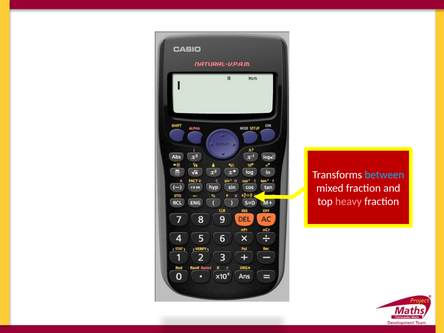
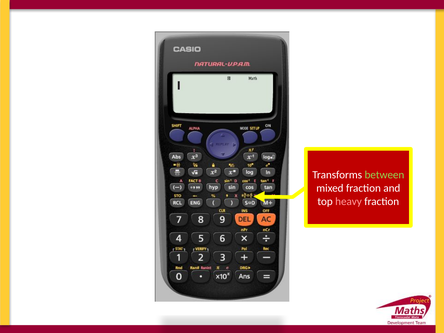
between colour: light blue -> light green
